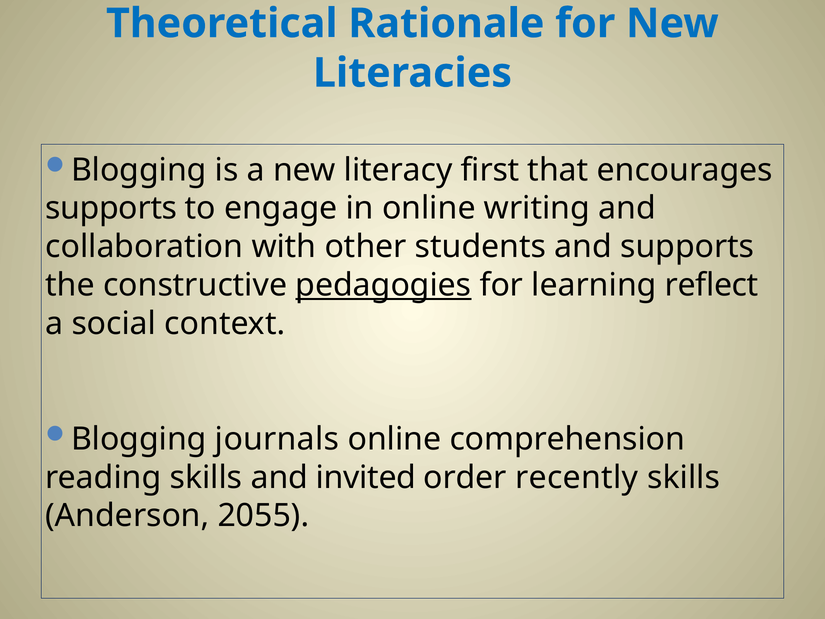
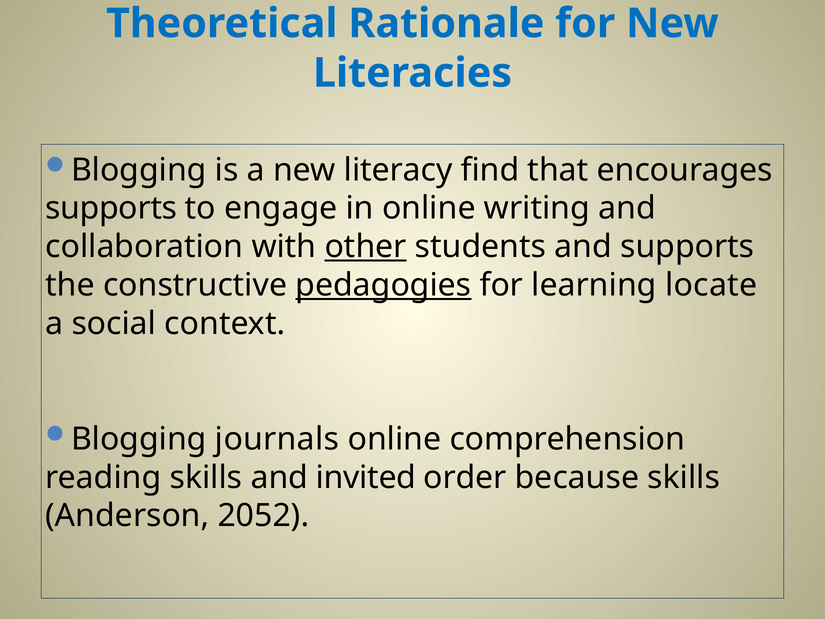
first: first -> find
other underline: none -> present
reflect: reflect -> locate
recently: recently -> because
2055: 2055 -> 2052
